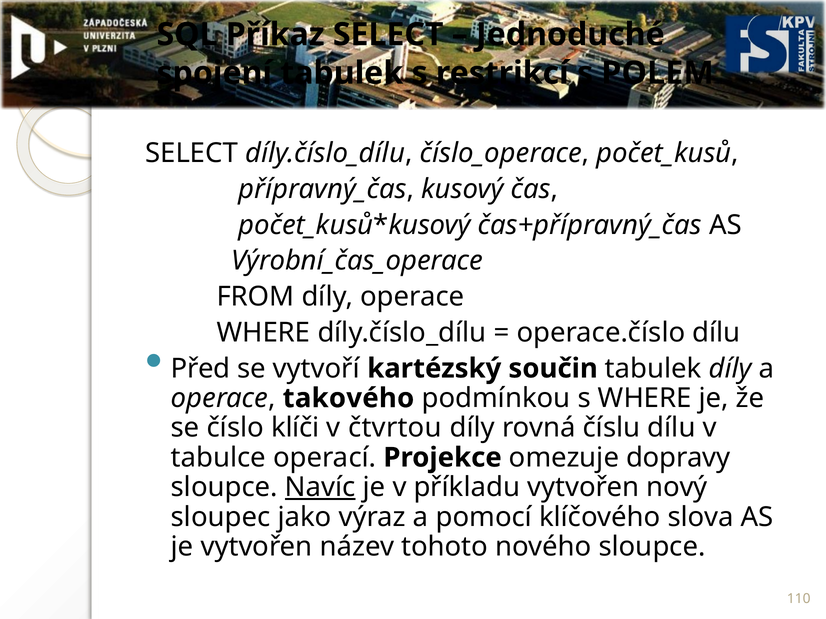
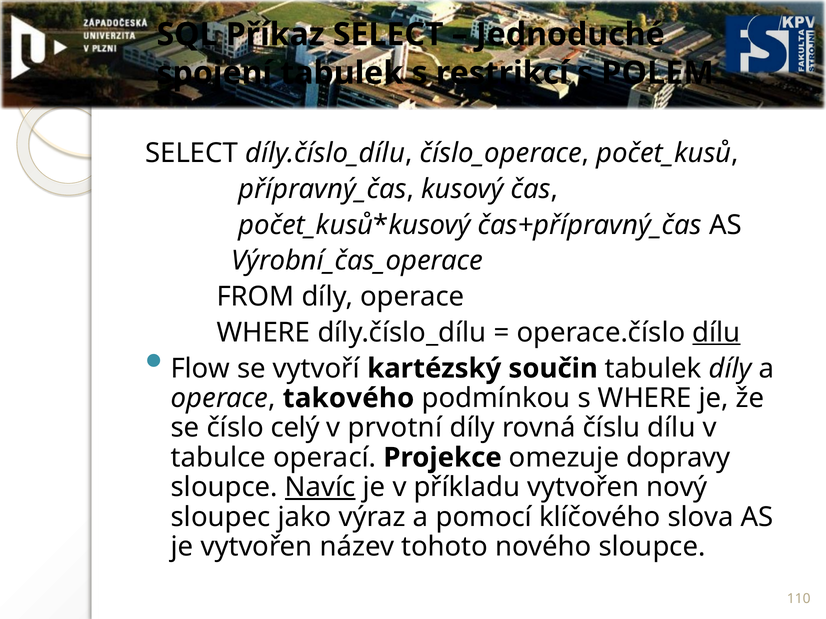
dílu at (716, 333) underline: none -> present
Před: Před -> Flow
klíči: klíči -> celý
čtvrtou: čtvrtou -> prvotní
